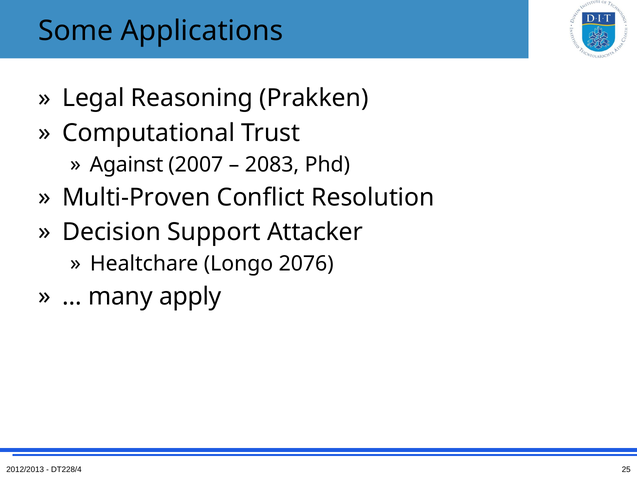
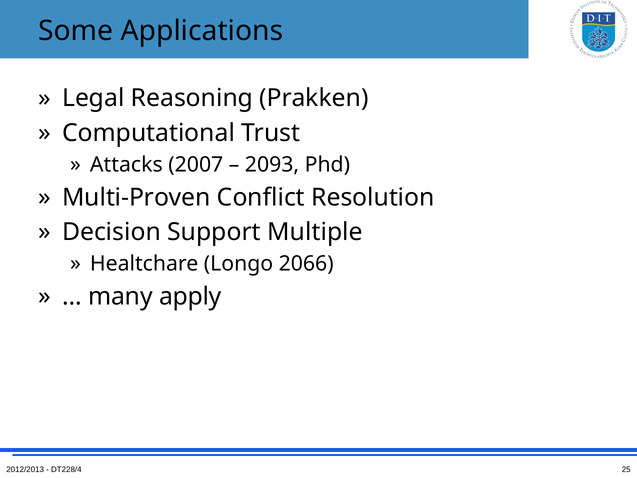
Against: Against -> Attacks
2083: 2083 -> 2093
Attacker: Attacker -> Multiple
2076: 2076 -> 2066
